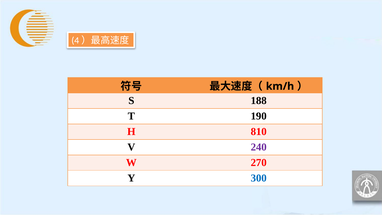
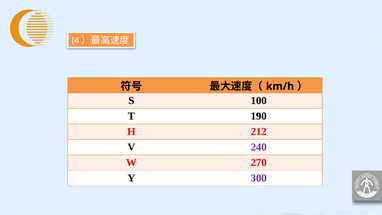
188: 188 -> 100
810: 810 -> 212
300 colour: blue -> purple
